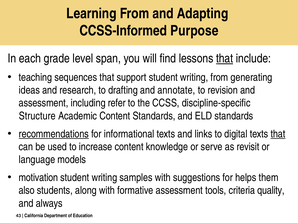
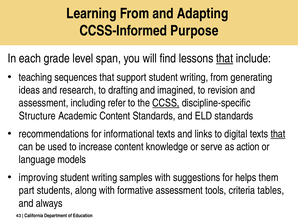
annotate: annotate -> imagined
CCSS underline: none -> present
recommendations underline: present -> none
revisit: revisit -> action
motivation: motivation -> improving
also: also -> part
quality: quality -> tables
